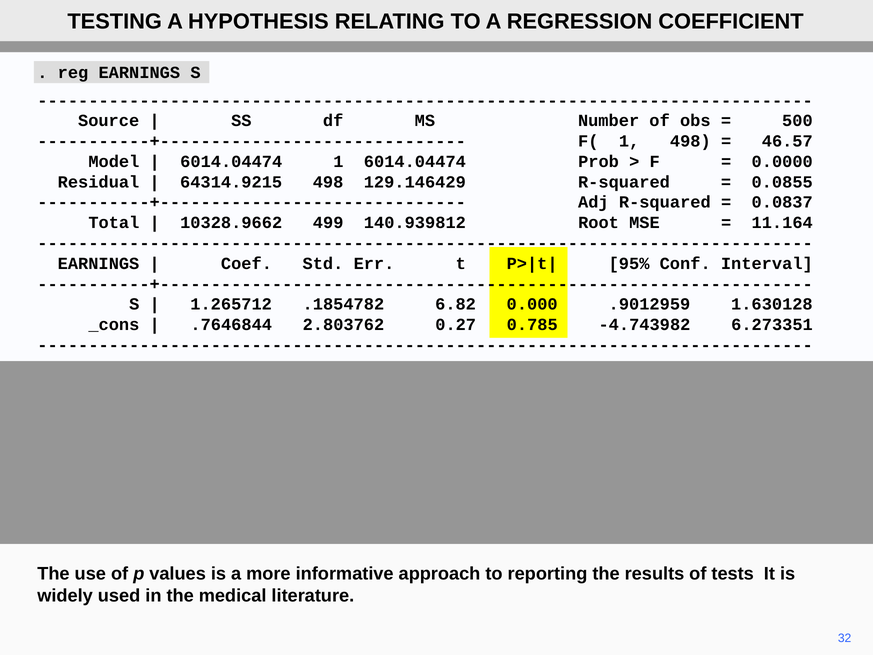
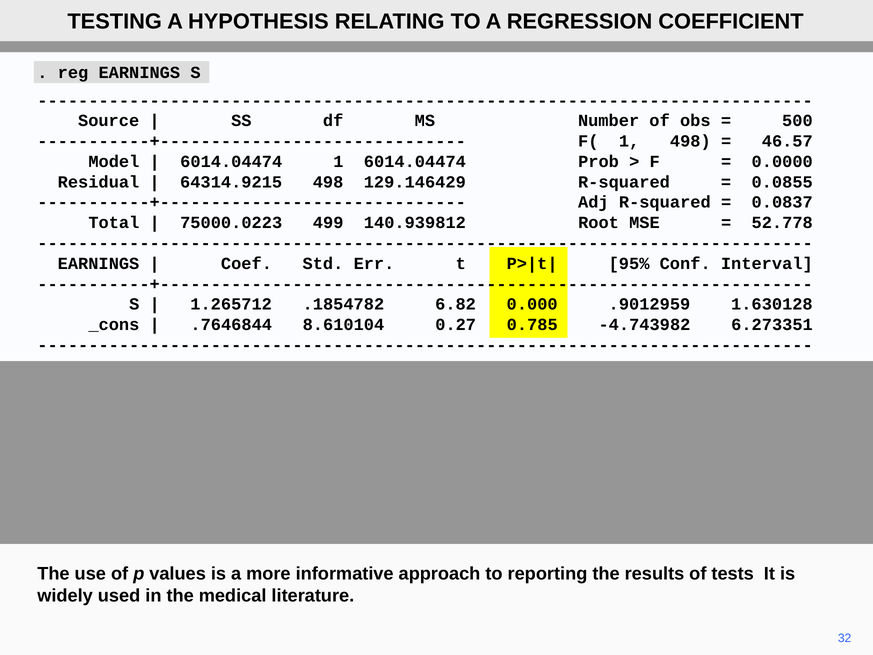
10328.9662: 10328.9662 -> 75000.0223
11.164: 11.164 -> 52.778
2.803762: 2.803762 -> 8.610104
